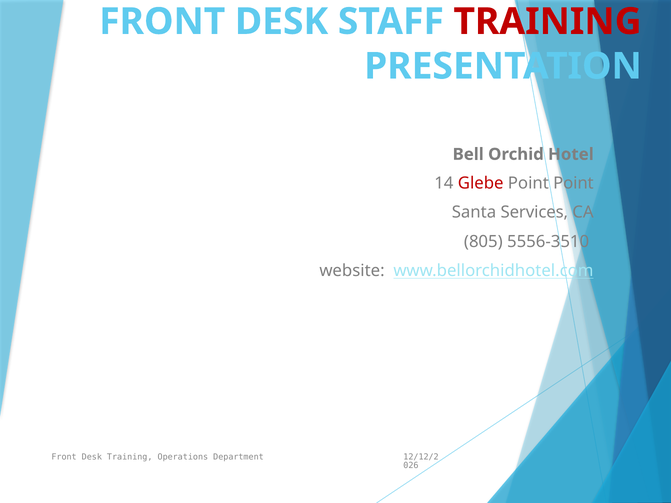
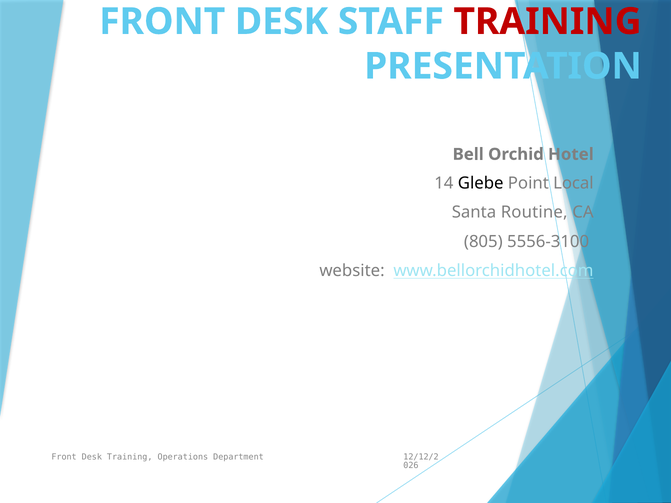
Glebe colour: red -> black
Point Point: Point -> Local
Services: Services -> Routine
5556-3510: 5556-3510 -> 5556-3100
